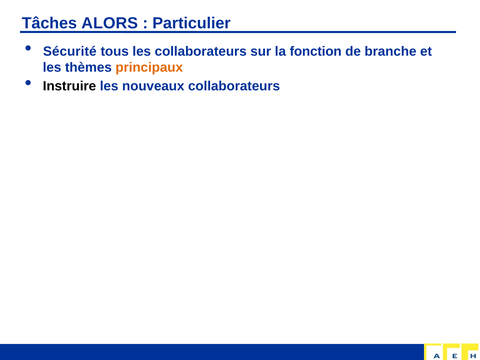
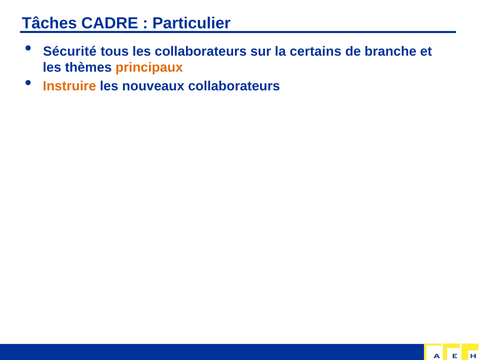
ALORS: ALORS -> CADRE
fonction: fonction -> certains
Instruire colour: black -> orange
